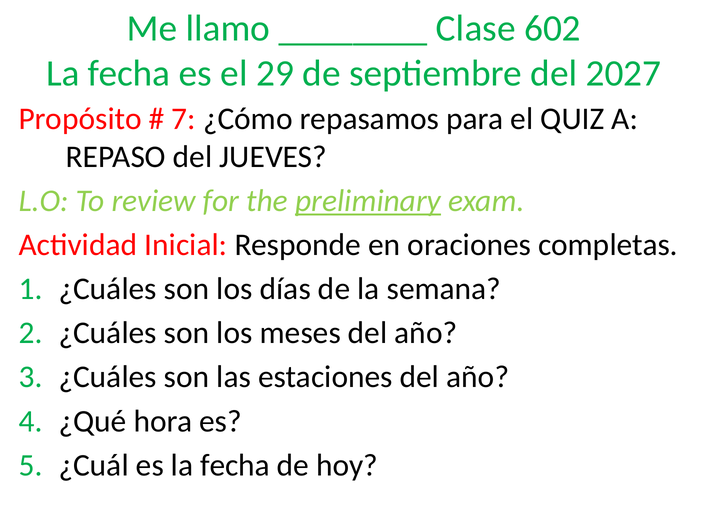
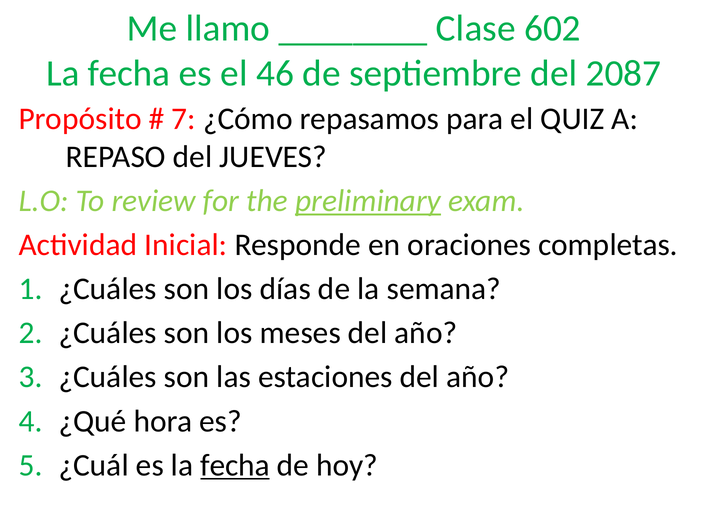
29: 29 -> 46
2027: 2027 -> 2087
fecha at (235, 465) underline: none -> present
